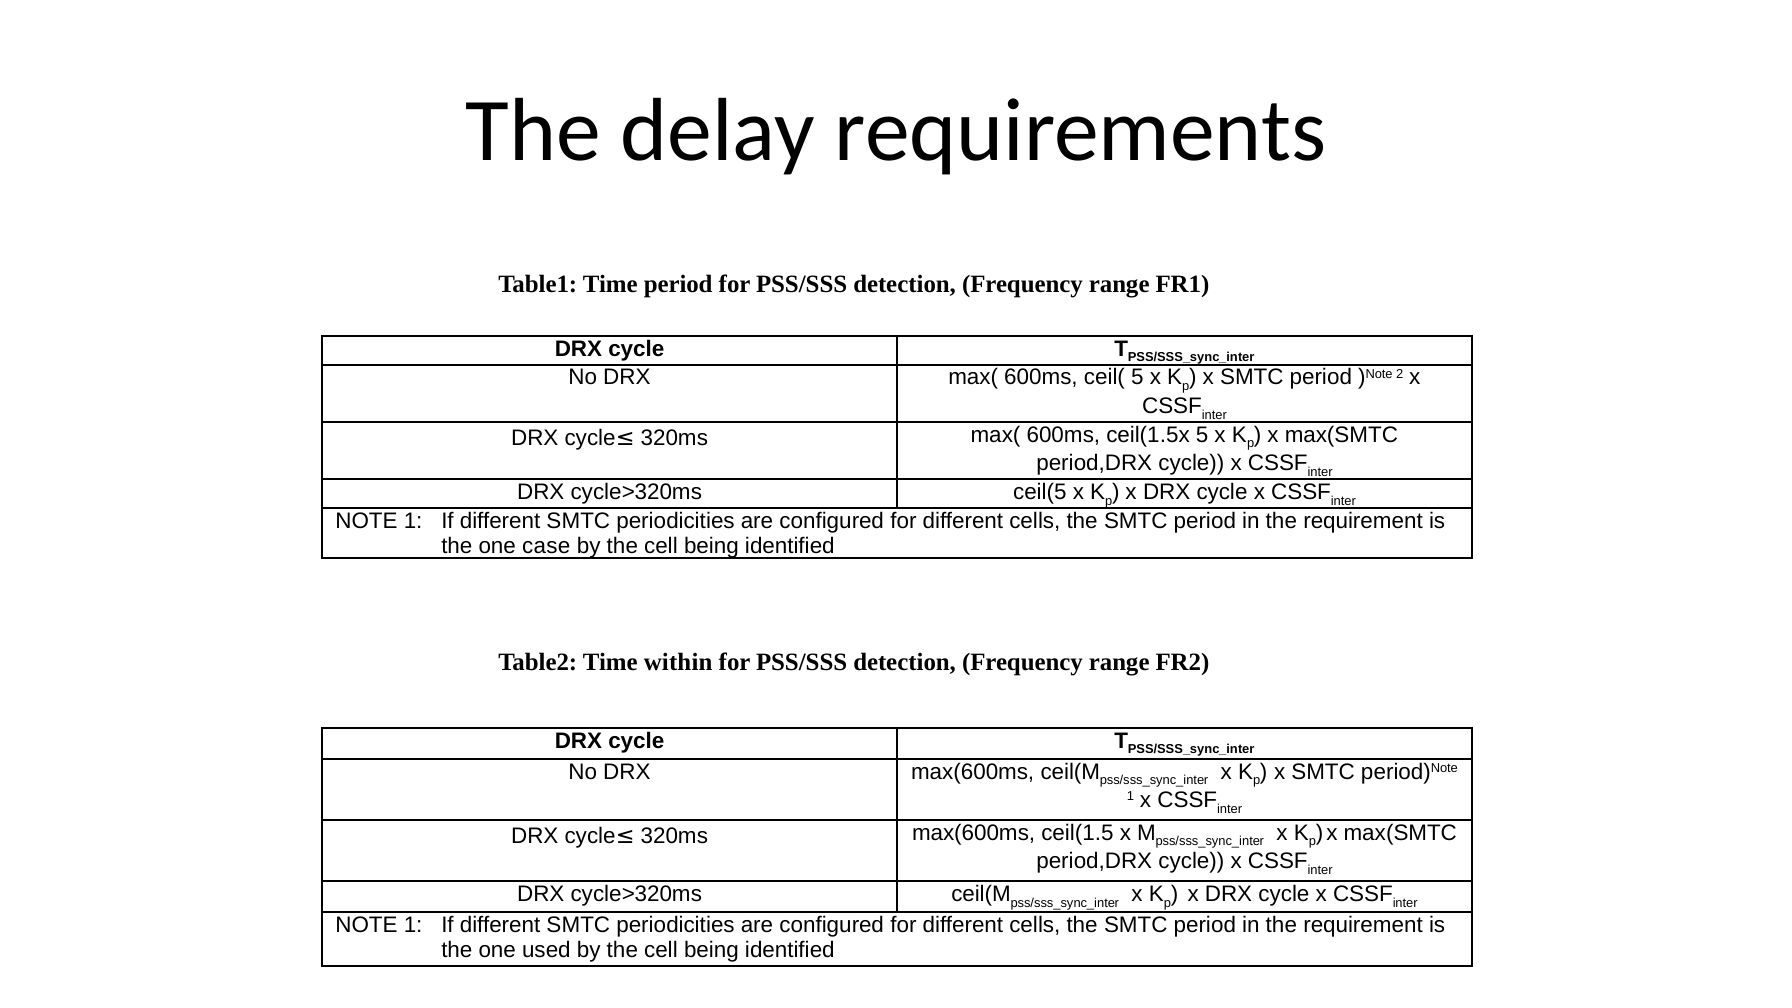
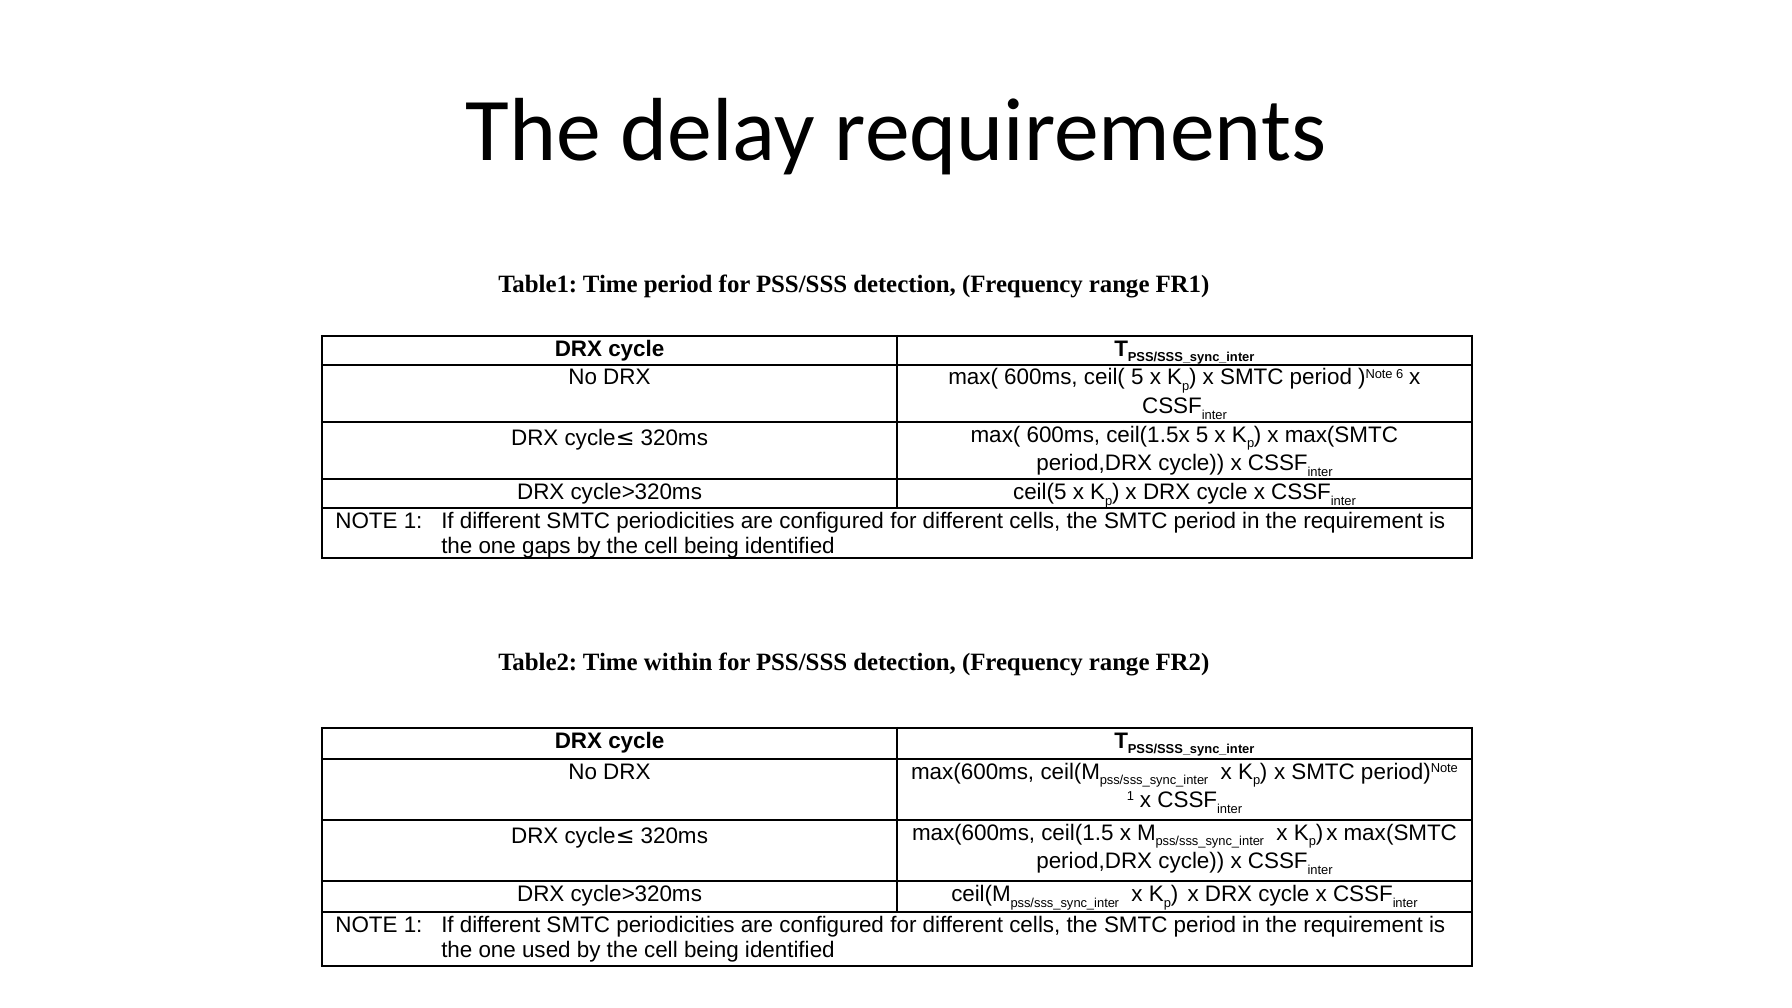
2: 2 -> 6
case: case -> gaps
